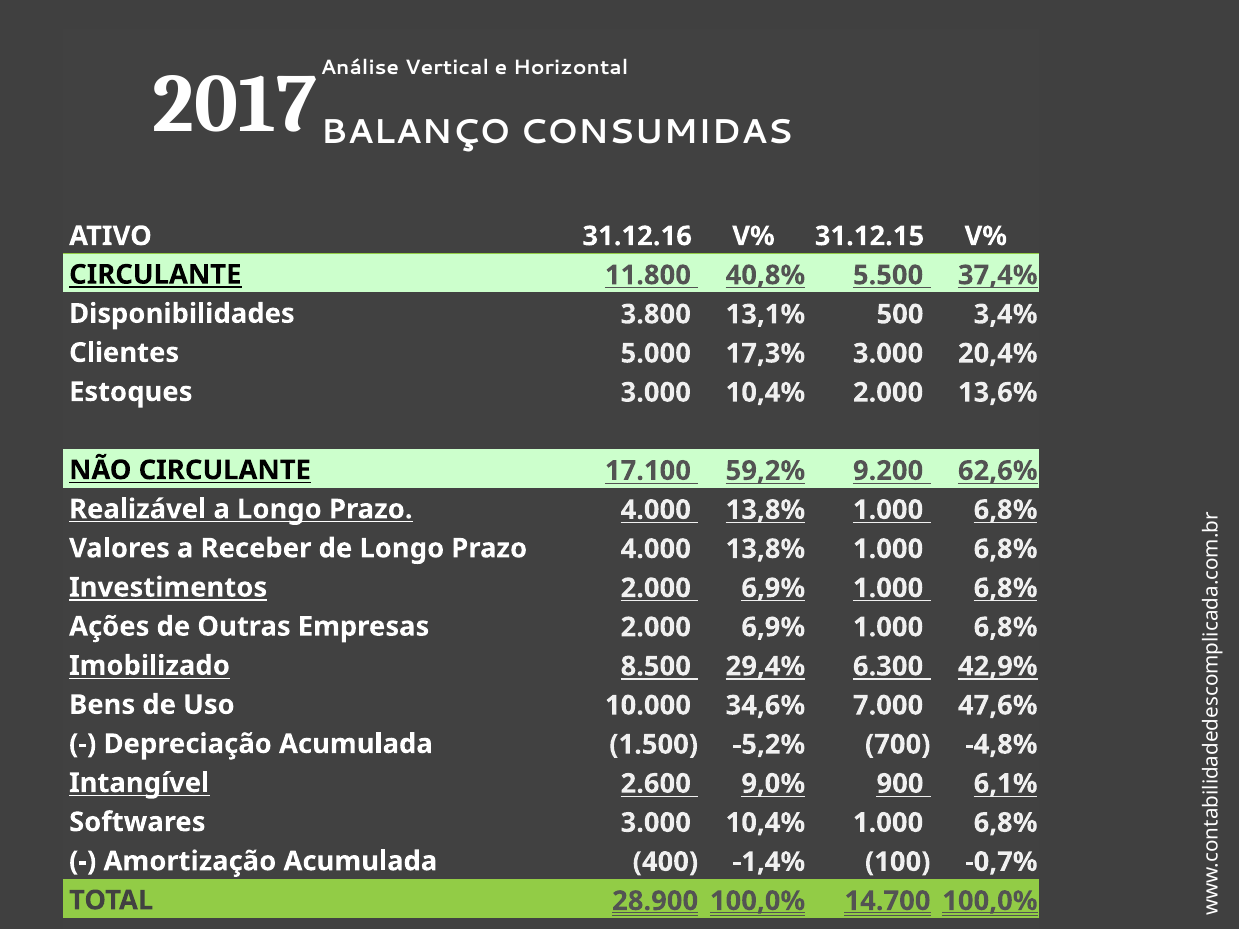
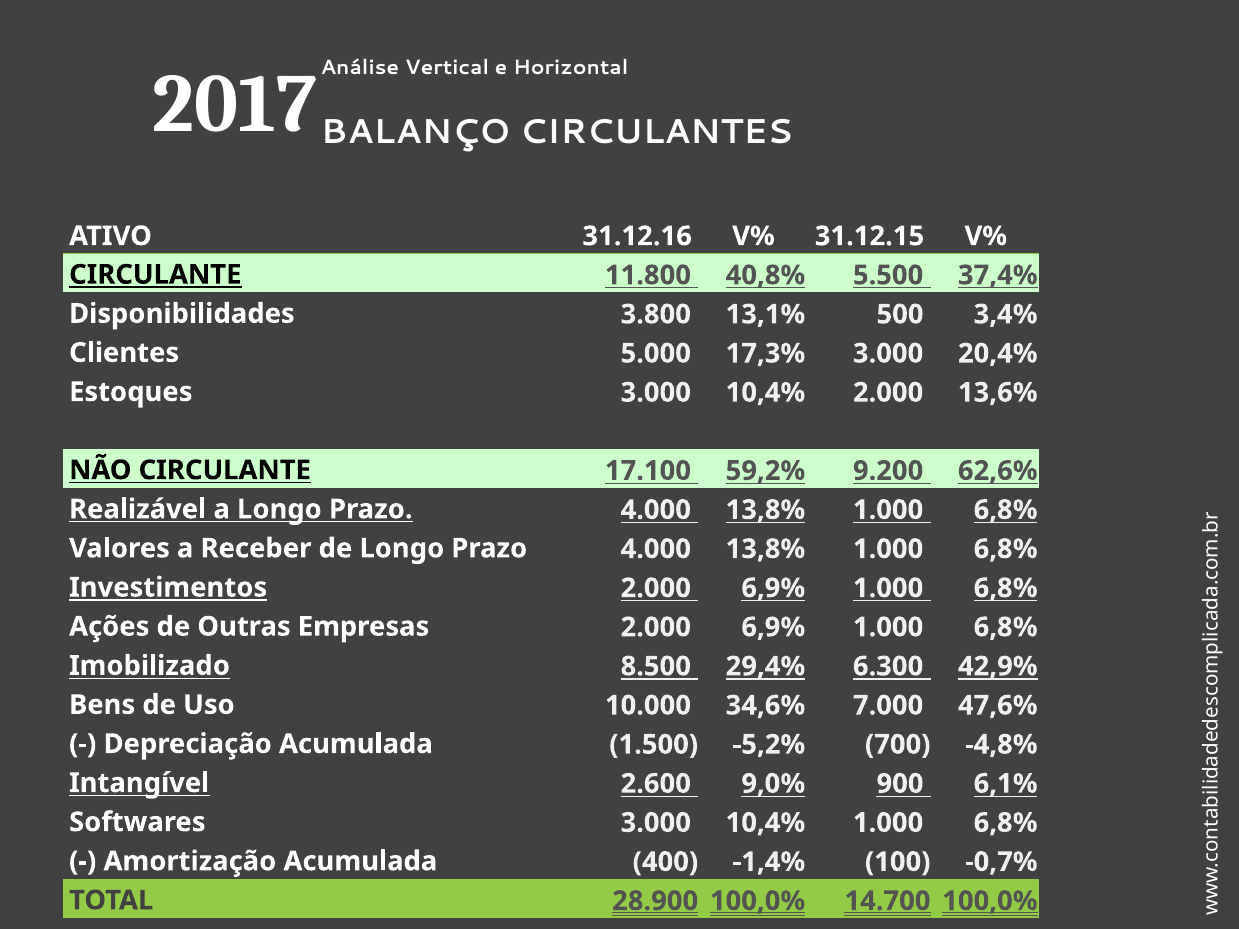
CONSUMIDAS: CONSUMIDAS -> CIRCULANTES
